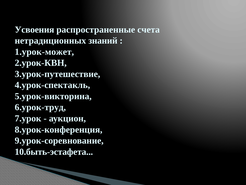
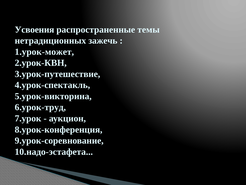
счета: счета -> темы
знаний: знаний -> зажечь
10.быть-эстафета: 10.быть-эстафета -> 10.надо-эстафета
